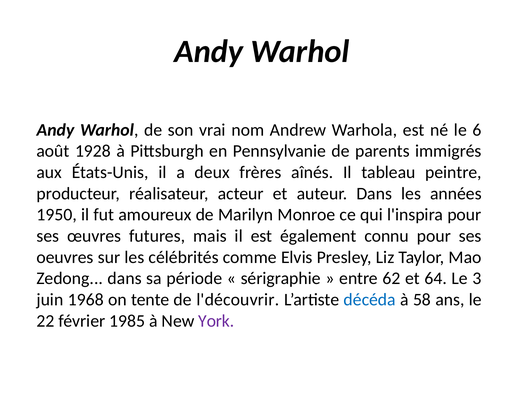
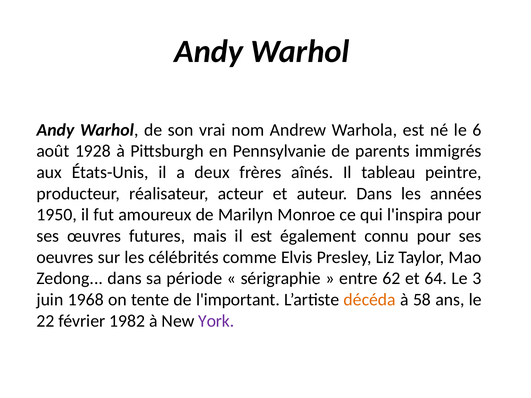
l'découvrir: l'découvrir -> l'important
décéda colour: blue -> orange
1985: 1985 -> 1982
